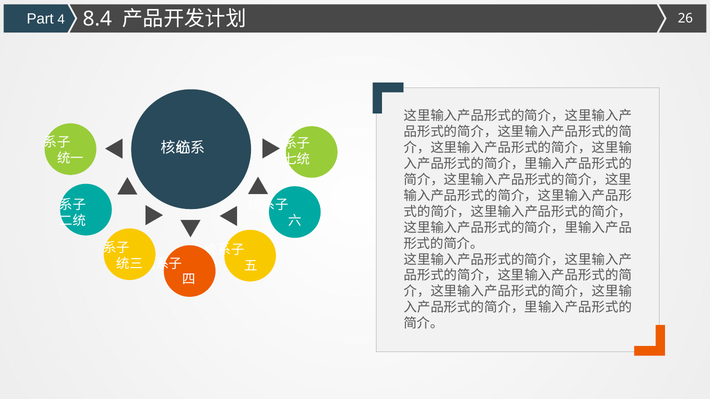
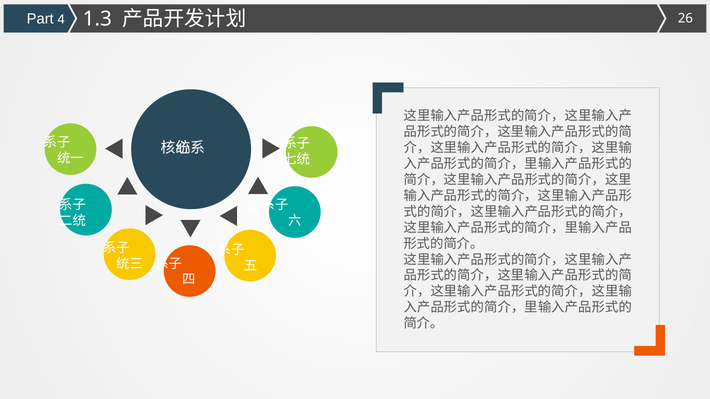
8.4: 8.4 -> 1.3
